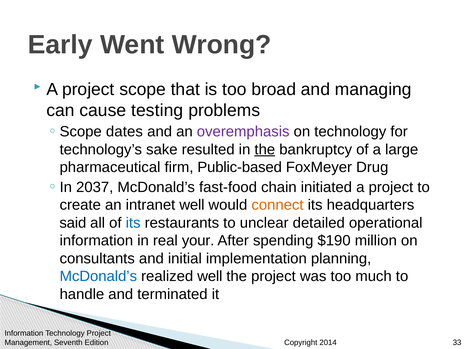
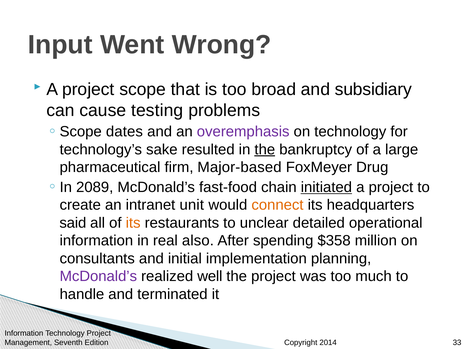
Early: Early -> Input
managing: managing -> subsidiary
Public-based: Public-based -> Major-based
2037: 2037 -> 2089
initiated underline: none -> present
intranet well: well -> unit
its at (133, 223) colour: blue -> orange
your: your -> also
$190: $190 -> $358
McDonald’s at (98, 277) colour: blue -> purple
